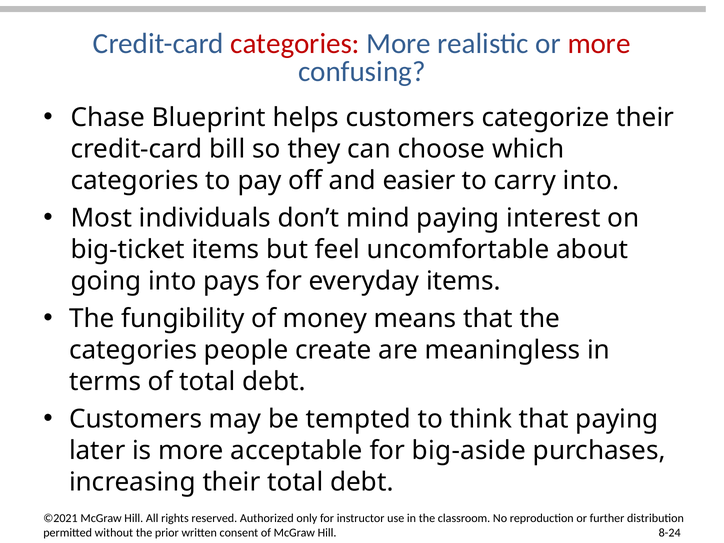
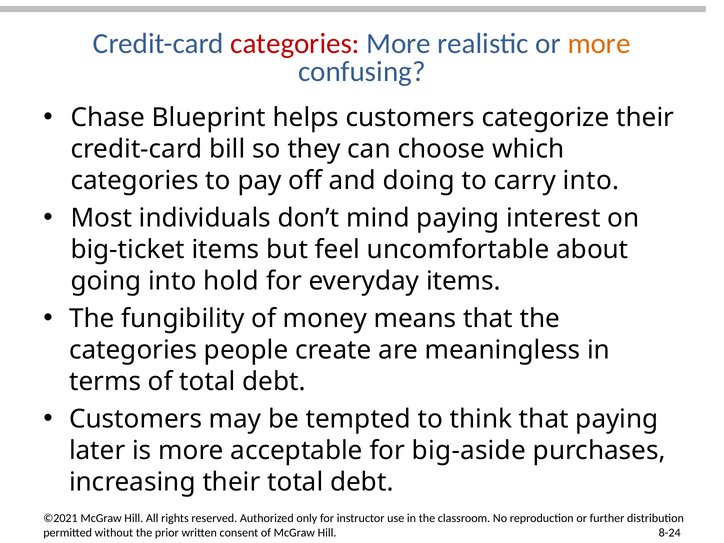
more at (599, 44) colour: red -> orange
easier: easier -> doing
pays: pays -> hold
